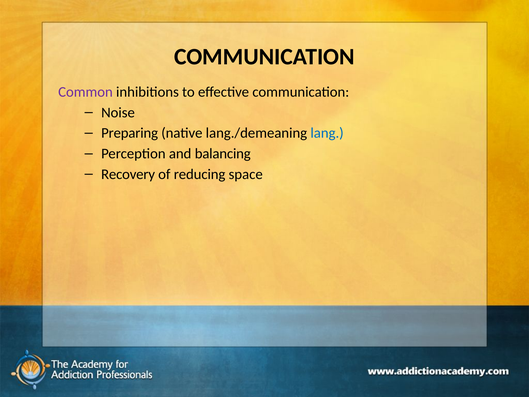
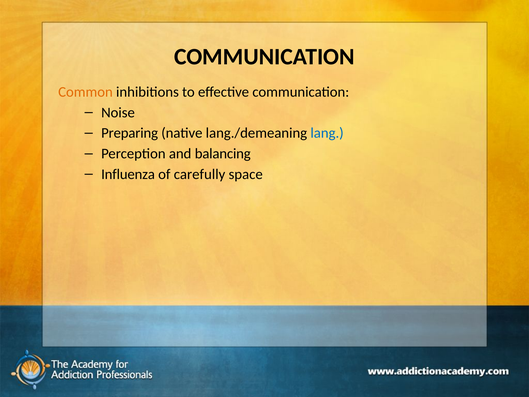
Common colour: purple -> orange
Recovery: Recovery -> Influenza
reducing: reducing -> carefully
